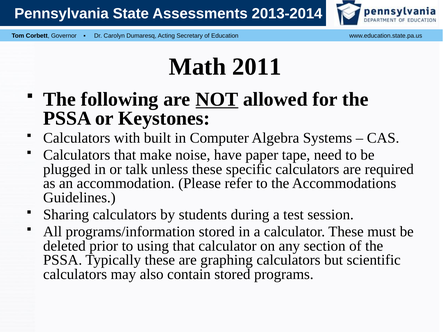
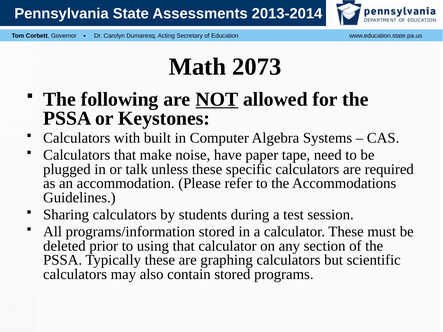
2011: 2011 -> 2073
